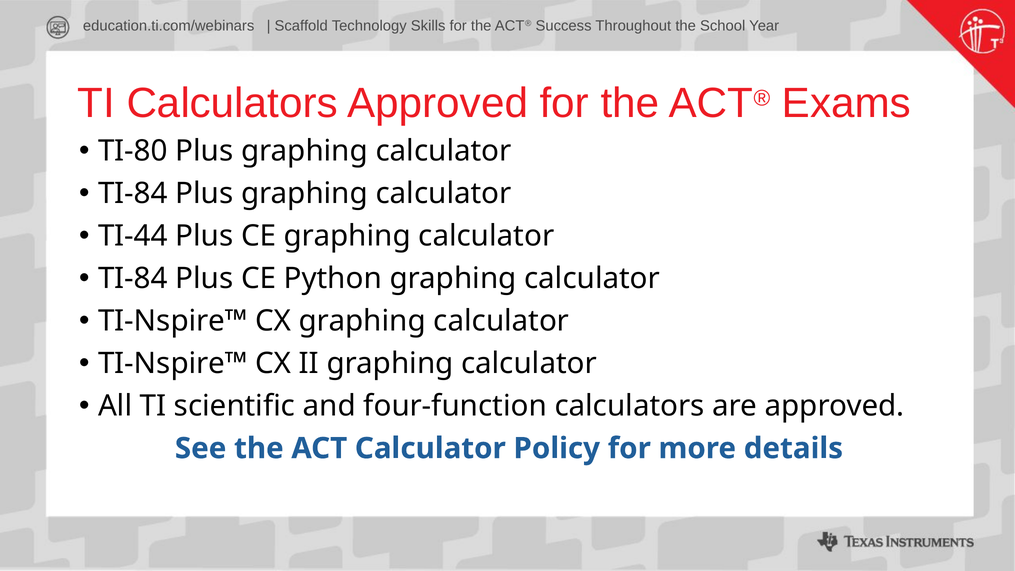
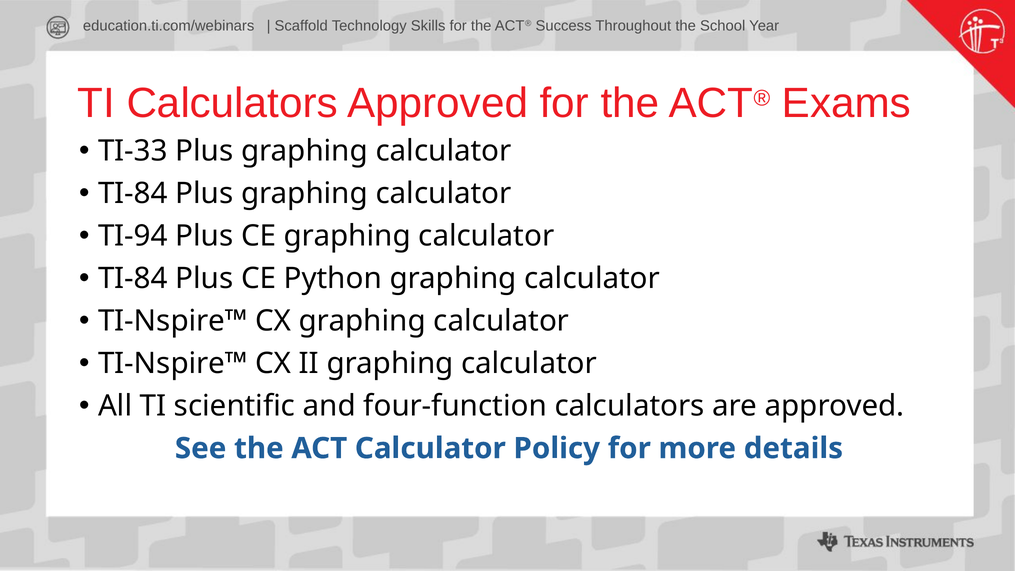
TI-80: TI-80 -> TI-33
TI-44: TI-44 -> TI-94
